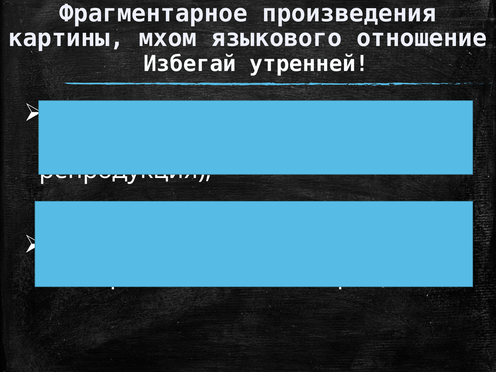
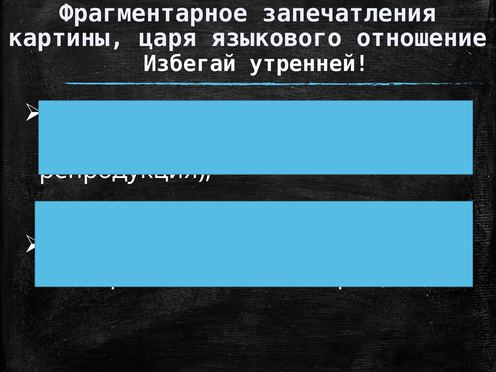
произведения: произведения -> запечатления
мхом: мхом -> царя
